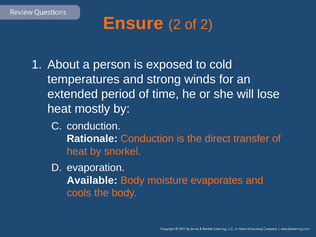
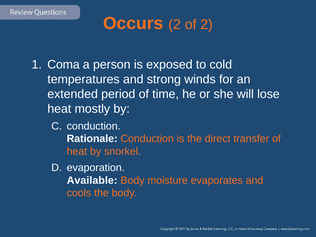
Ensure: Ensure -> Occurs
About: About -> Coma
